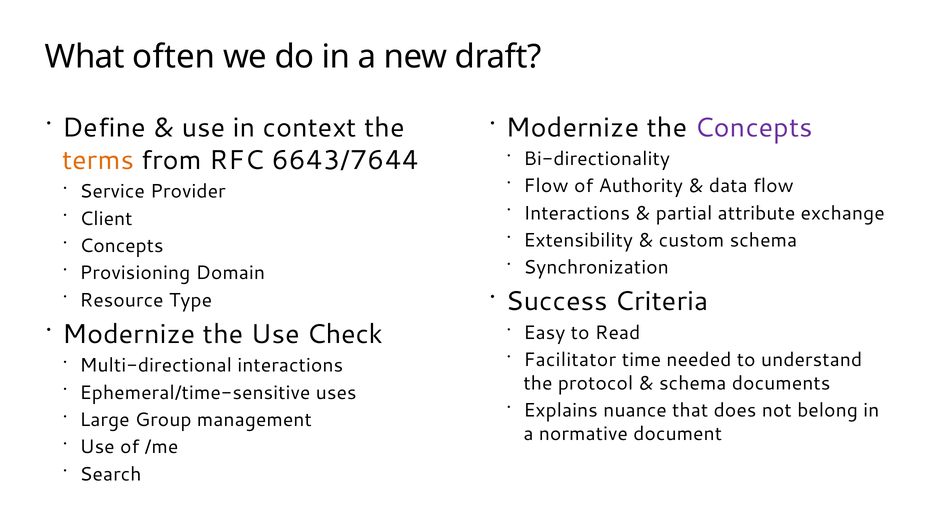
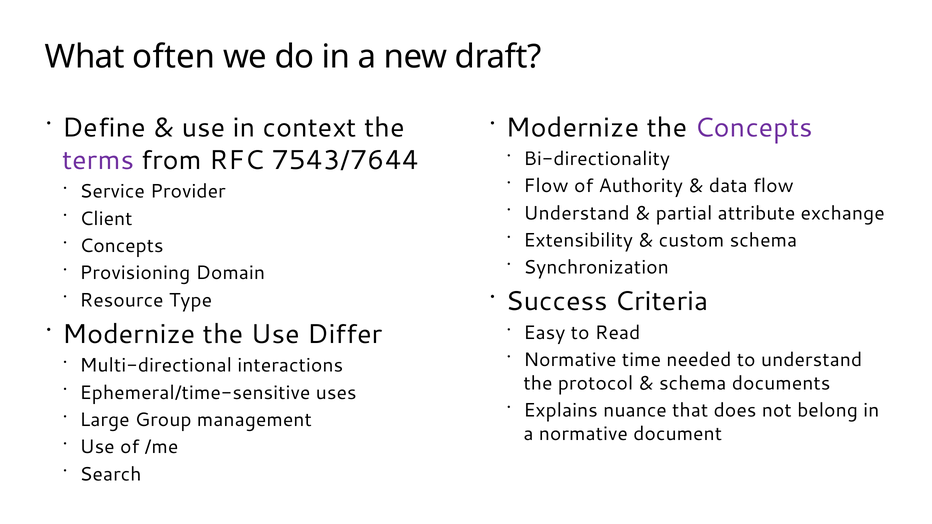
terms colour: orange -> purple
6643/7644: 6643/7644 -> 7543/7644
Interactions at (577, 213): Interactions -> Understand
Check: Check -> Differ
Facilitator at (570, 360): Facilitator -> Normative
